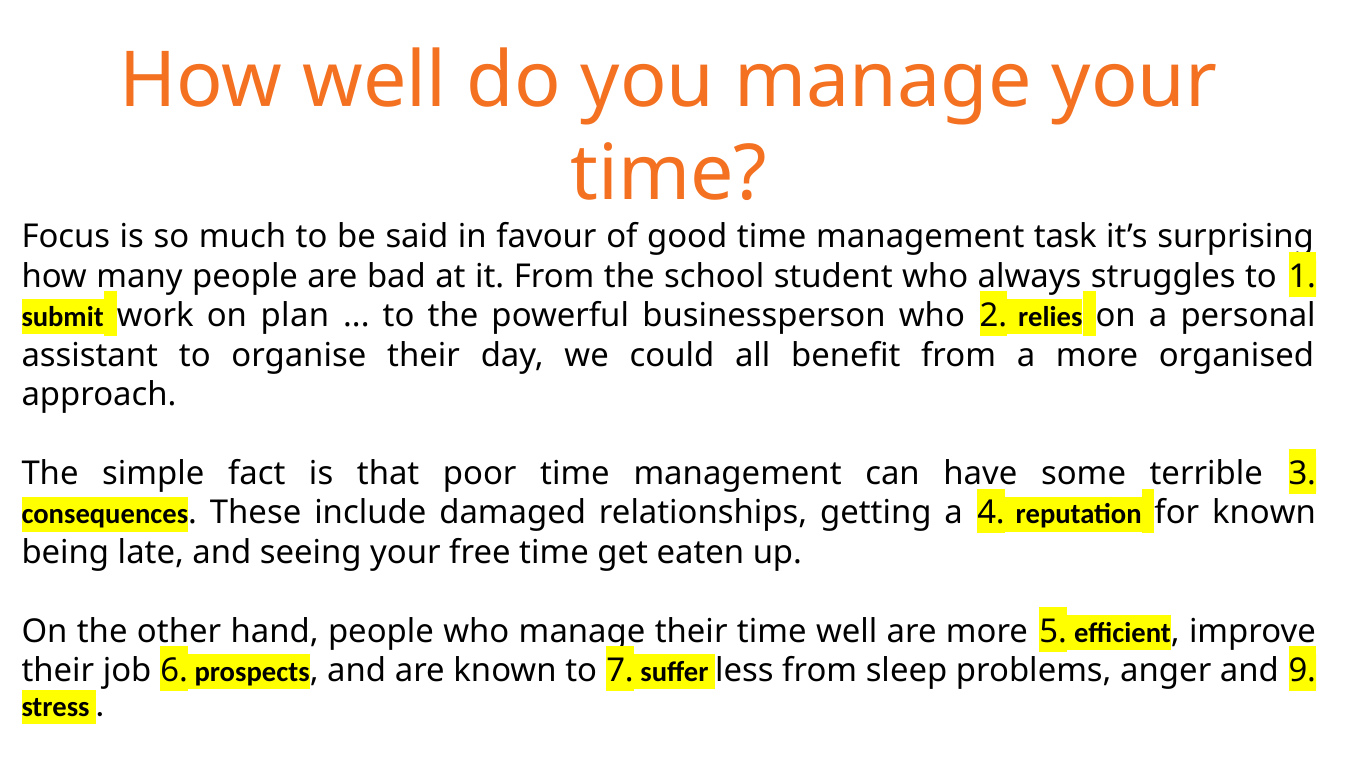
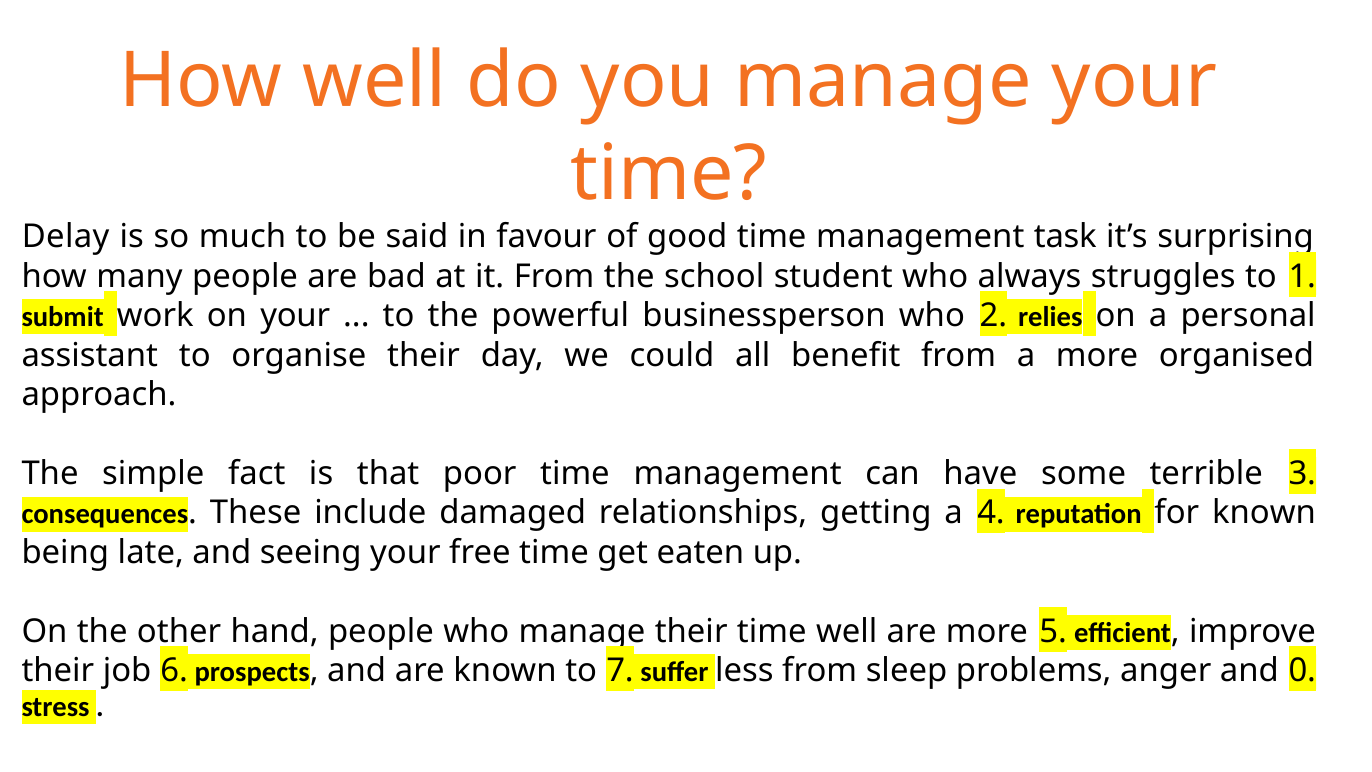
Focus: Focus -> Delay
on plan: plan -> your
9: 9 -> 0
